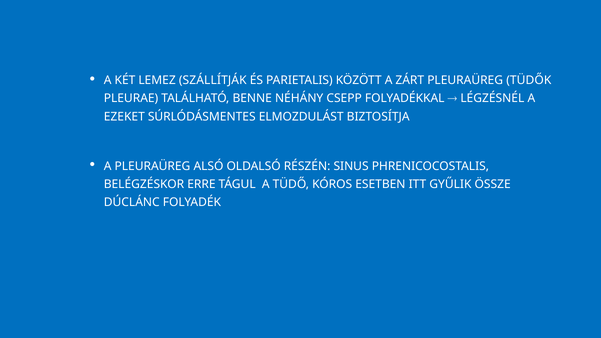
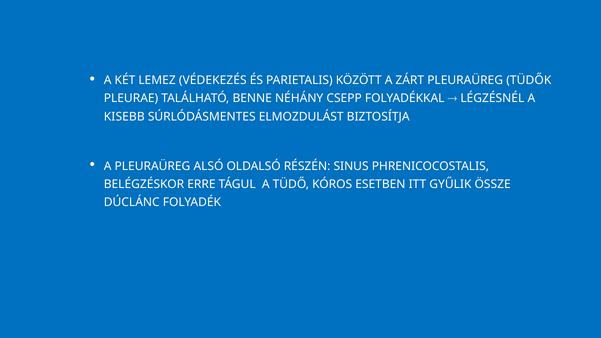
SZÁLLÍTJÁK: SZÁLLÍTJÁK -> VÉDEKEZÉS
EZEKET: EZEKET -> KISEBB
